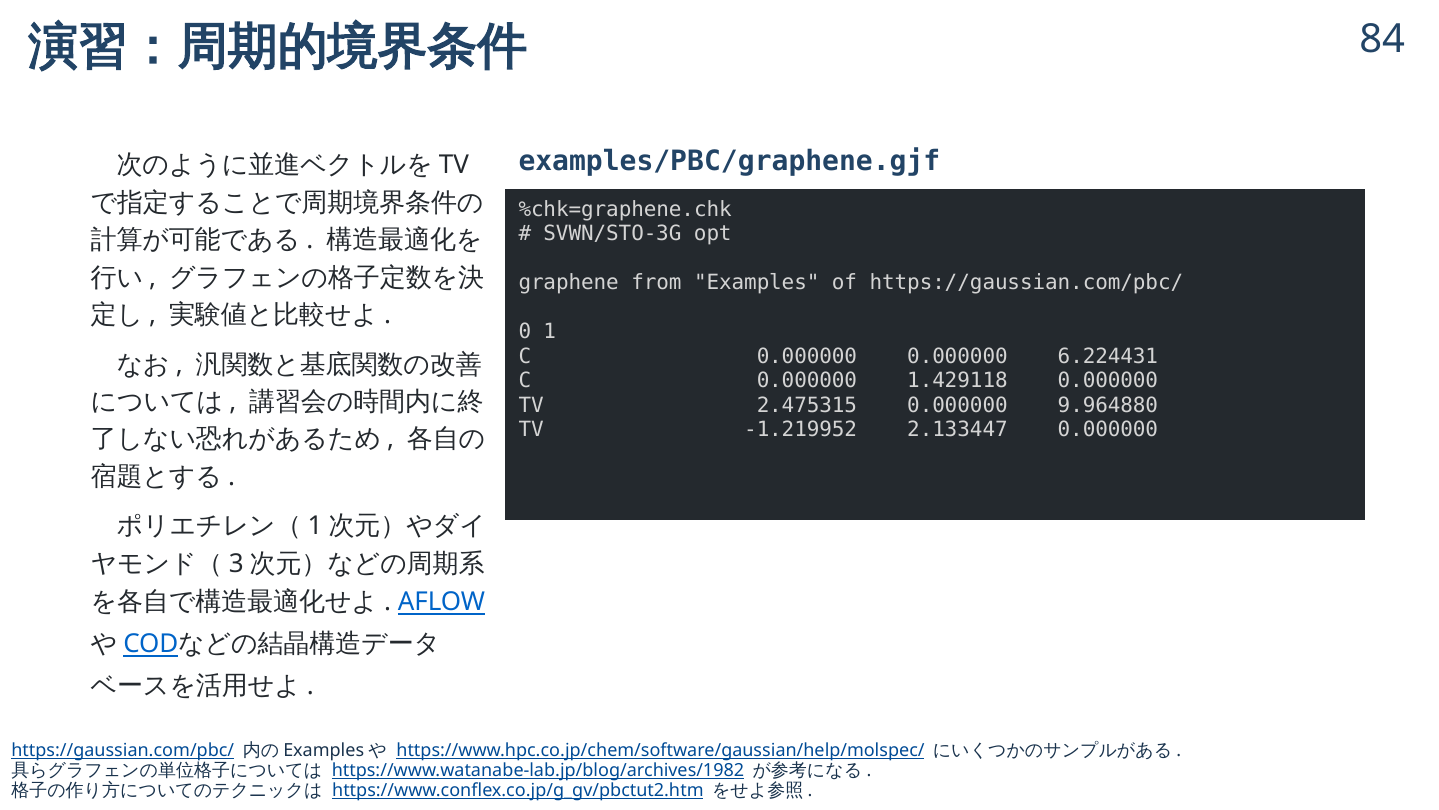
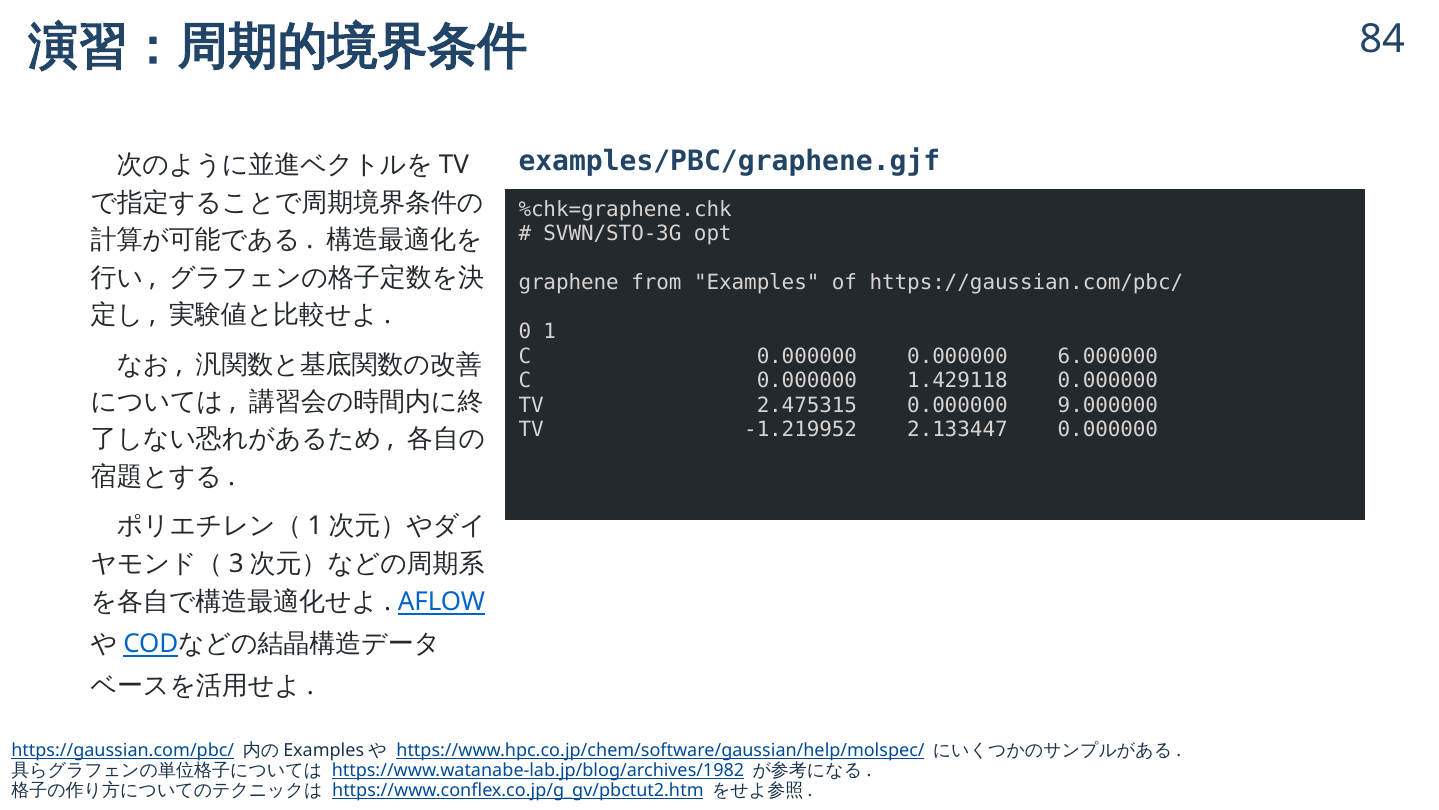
6.224431: 6.224431 -> 6.000000
9.964880: 9.964880 -> 9.000000
